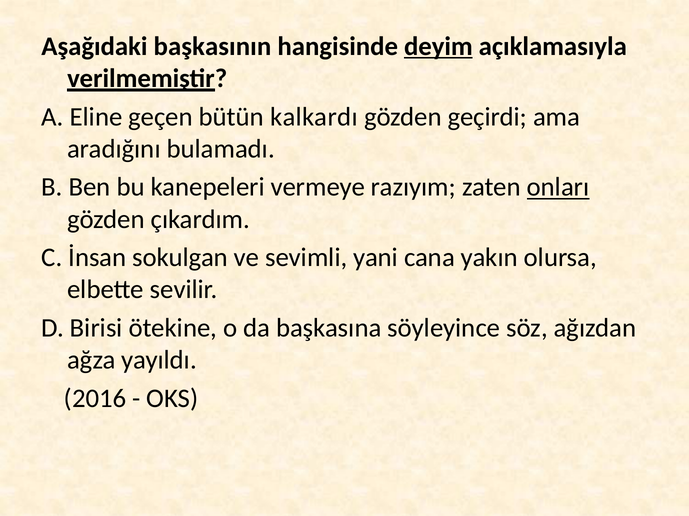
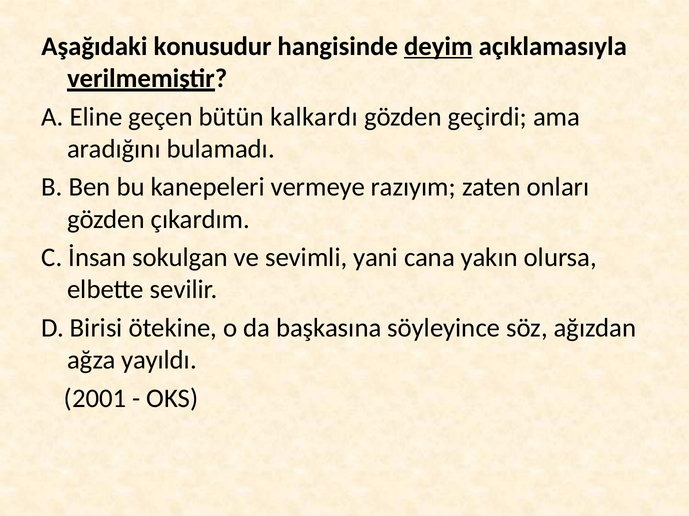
başkasının: başkasının -> konusudur
onları underline: present -> none
2016: 2016 -> 2001
